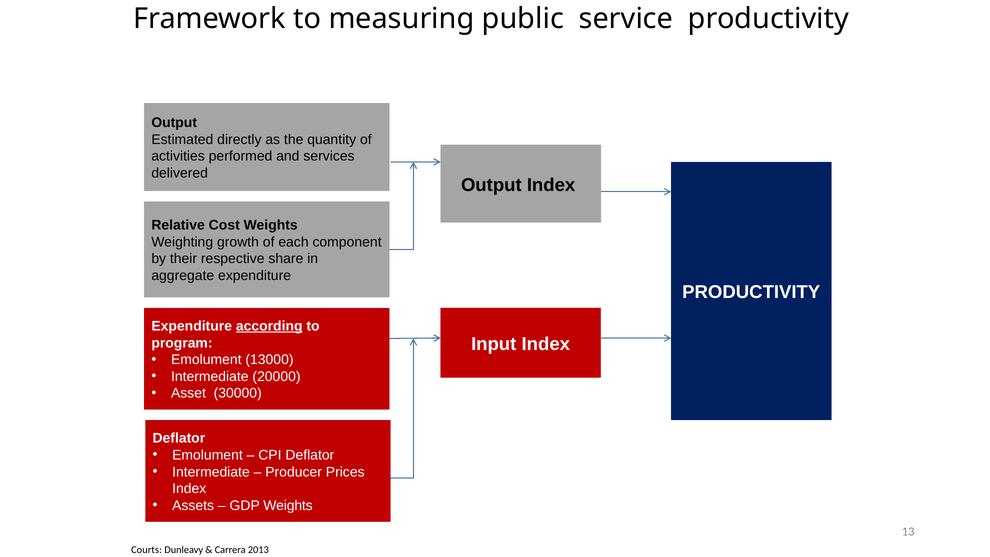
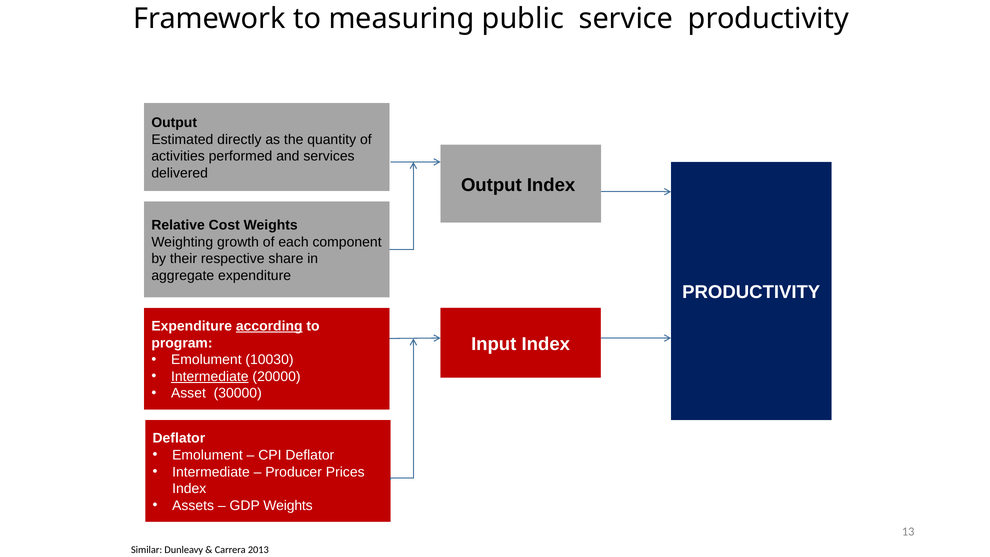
13000: 13000 -> 10030
Intermediate at (210, 376) underline: none -> present
Courts: Courts -> Similar
